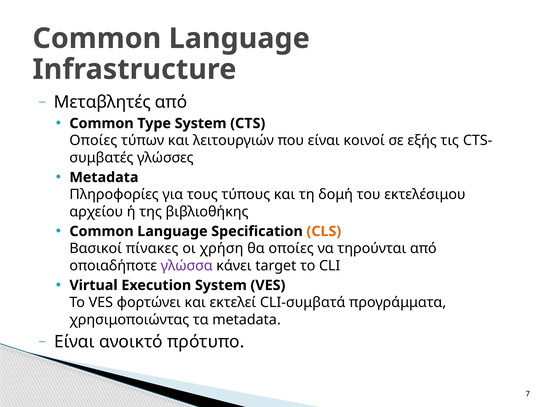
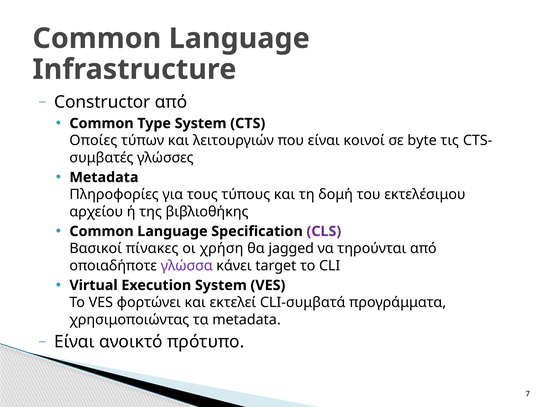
Μεταβλητές: Μεταβλητές -> Constructor
εξής: εξής -> byte
CLS colour: orange -> purple
θα οποίες: οποίες -> jagged
